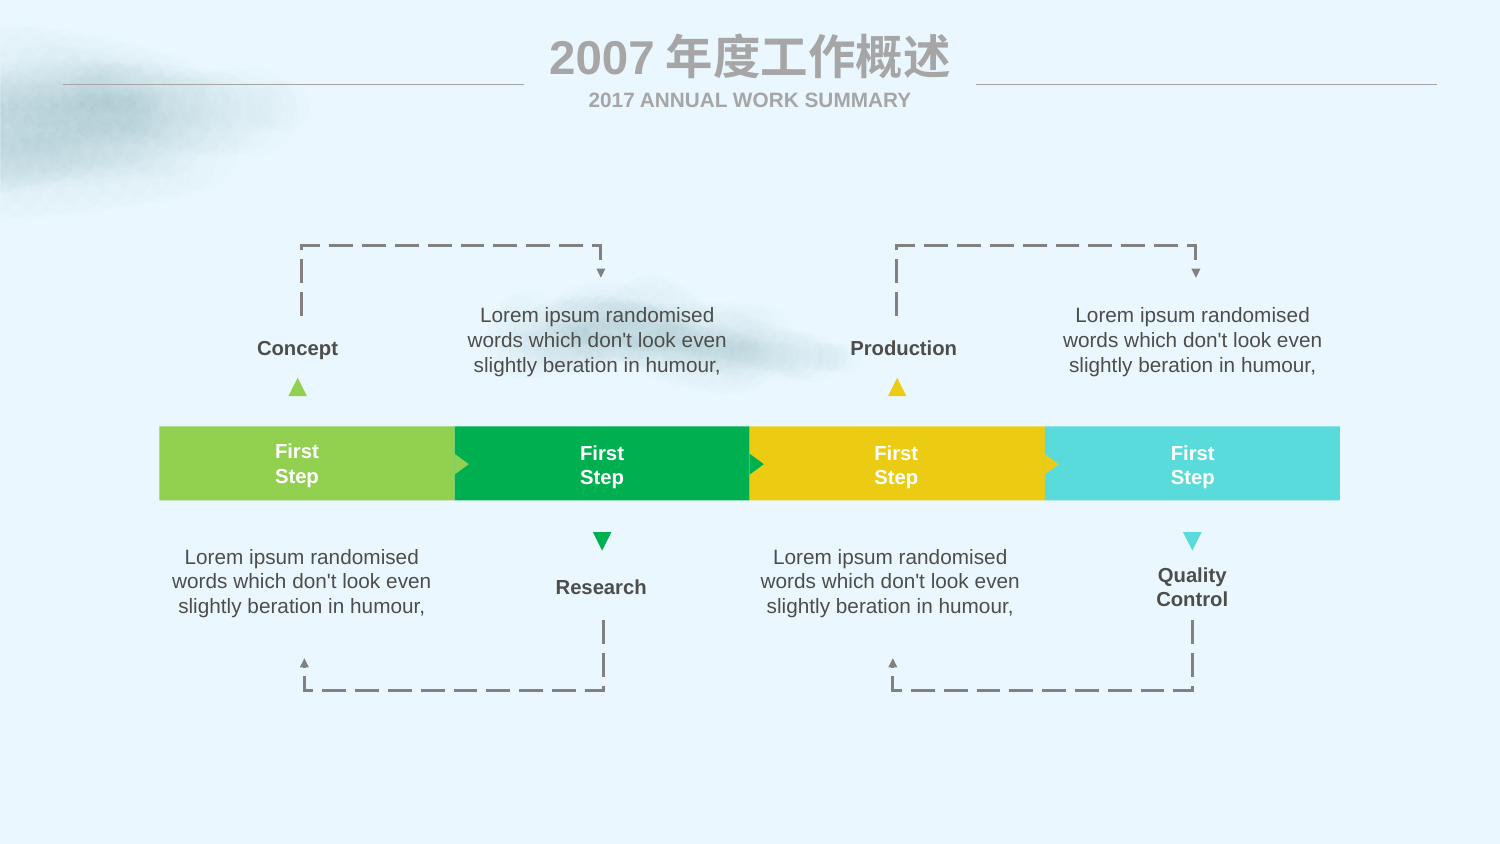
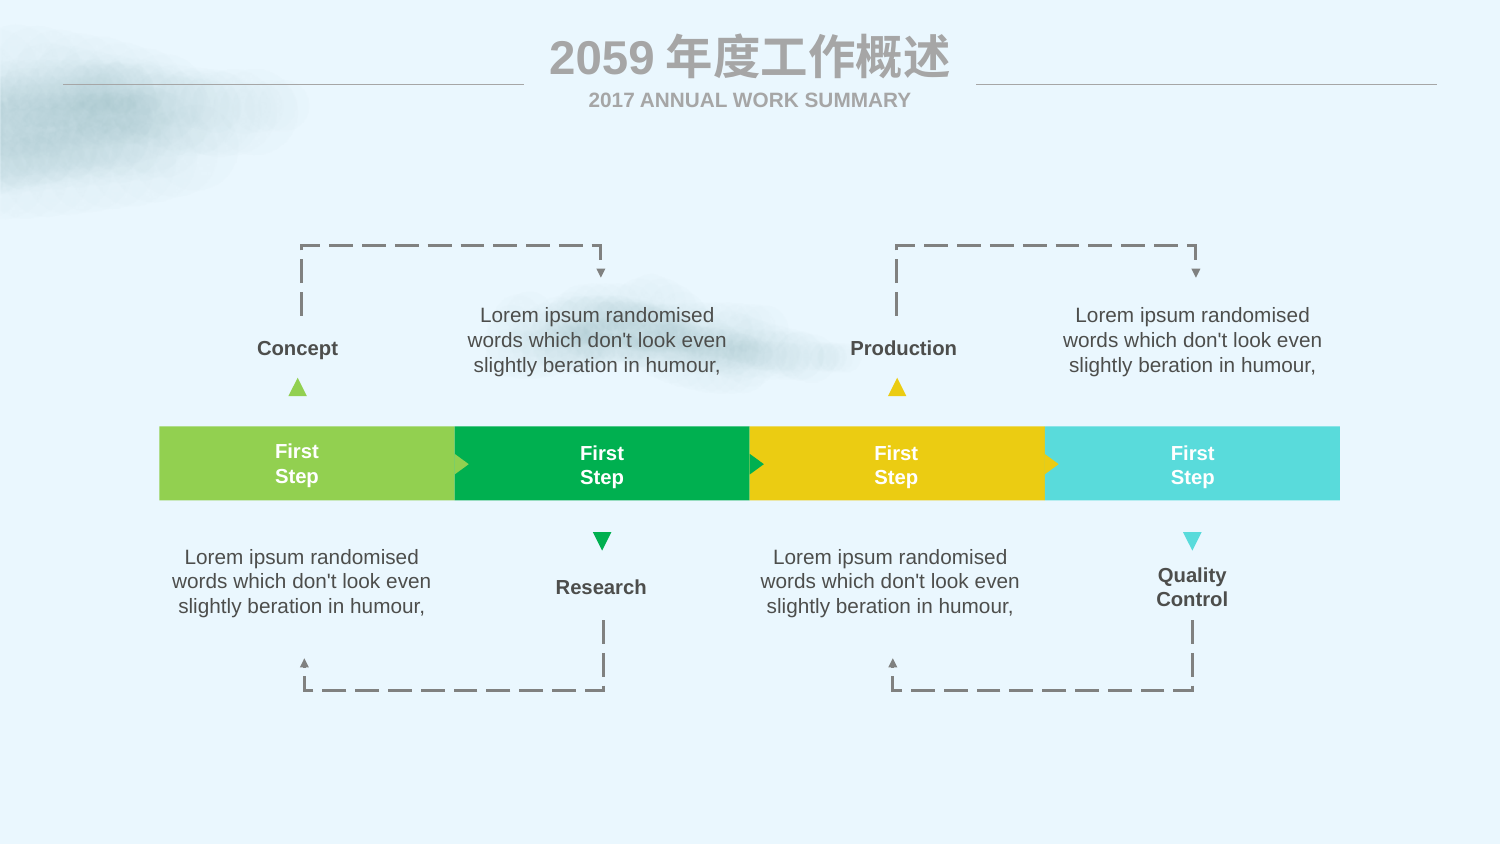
2007: 2007 -> 2059
